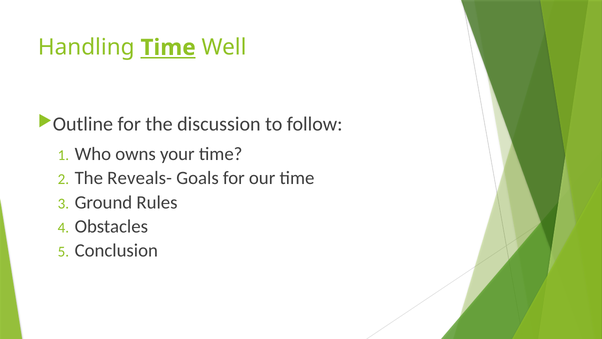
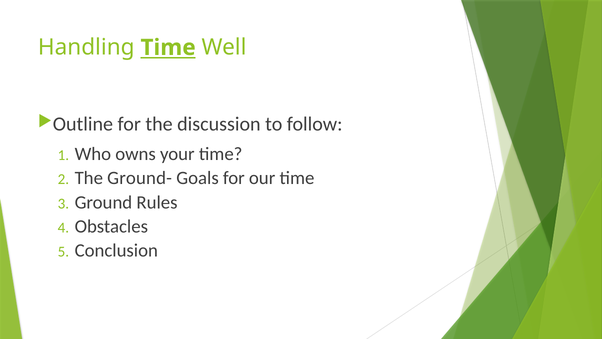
Reveals-: Reveals- -> Ground-
